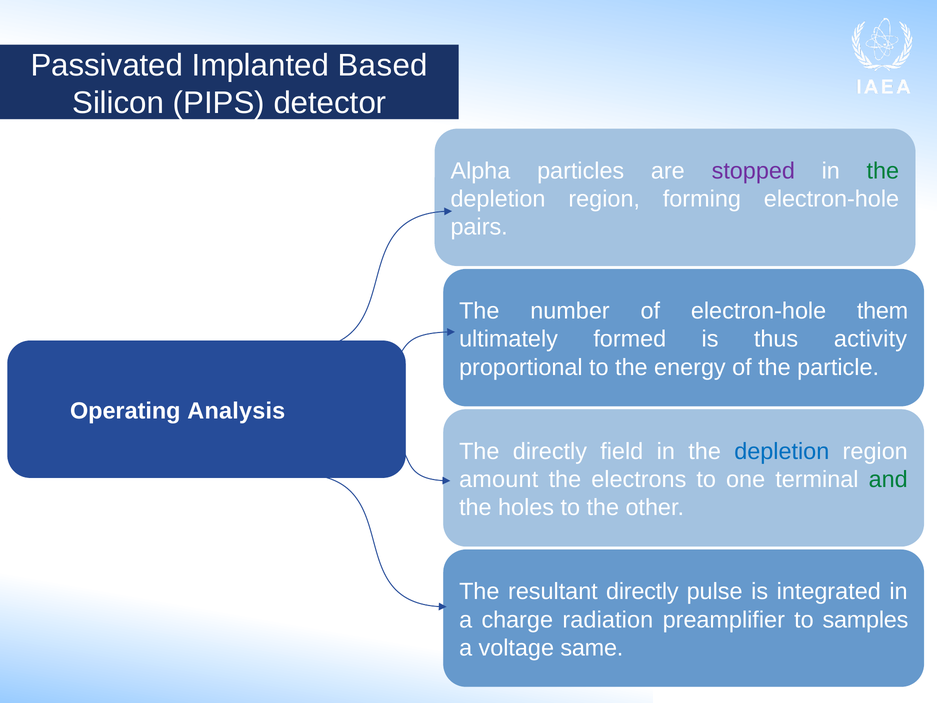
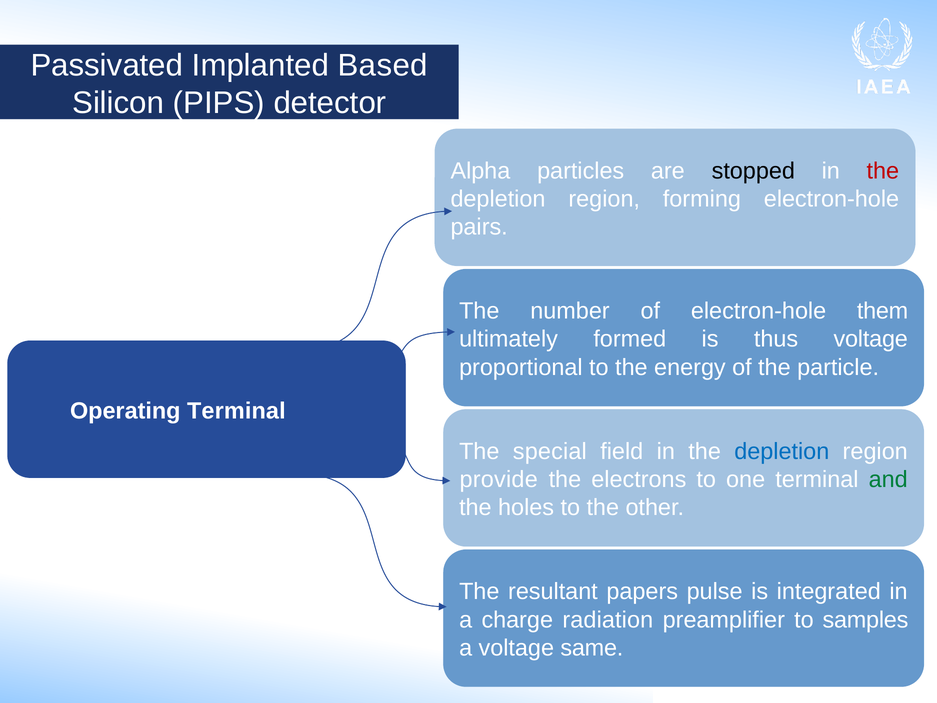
stopped colour: purple -> black
the at (883, 171) colour: green -> red
thus activity: activity -> voltage
Operating Analysis: Analysis -> Terminal
The directly: directly -> special
amount: amount -> provide
resultant directly: directly -> papers
